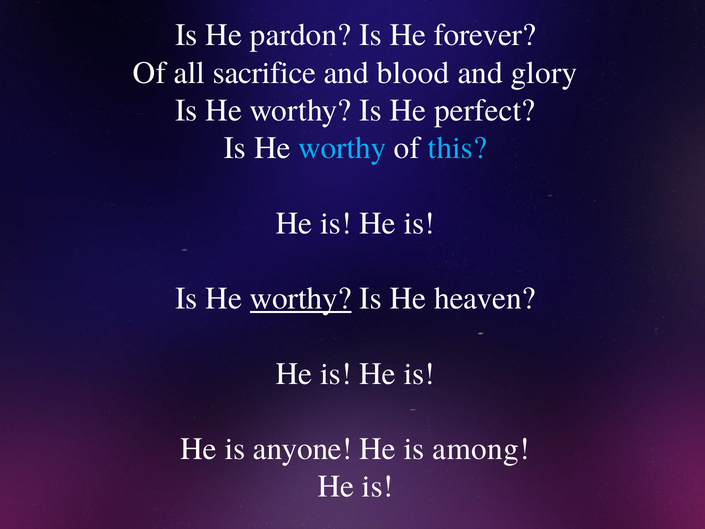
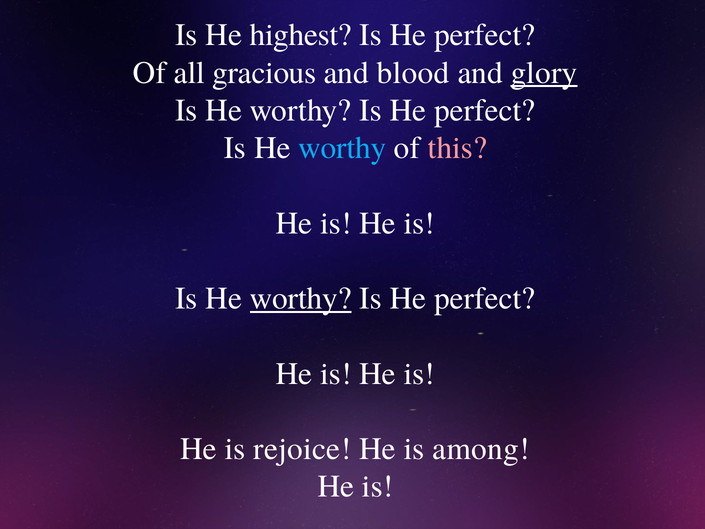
pardon: pardon -> highest
forever at (485, 35): forever -> perfect
sacrifice: sacrifice -> gracious
glory underline: none -> present
this colour: light blue -> pink
heaven at (485, 298): heaven -> perfect
anyone: anyone -> rejoice
